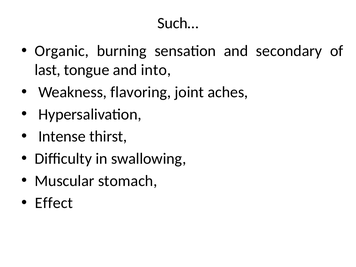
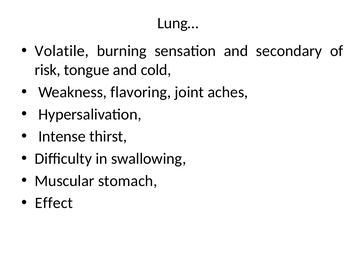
Such…: Such… -> Lung…
Organic: Organic -> Volatile
last: last -> risk
into: into -> cold
